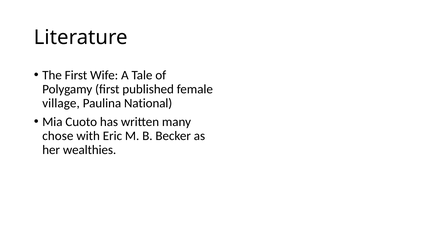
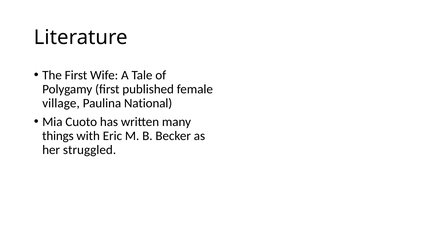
chose: chose -> things
wealthies: wealthies -> struggled
